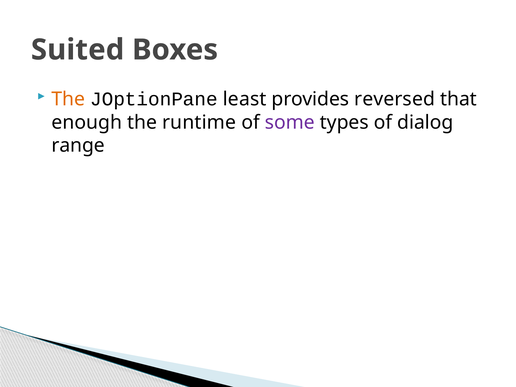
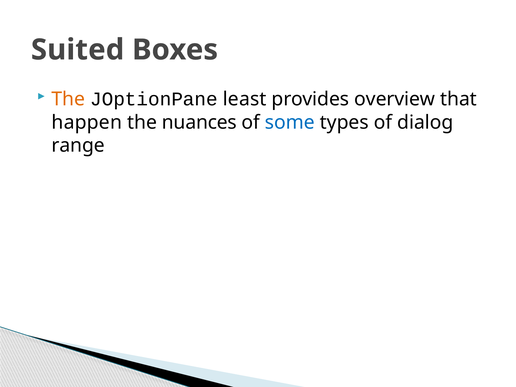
reversed: reversed -> overview
enough: enough -> happen
runtime: runtime -> nuances
some colour: purple -> blue
